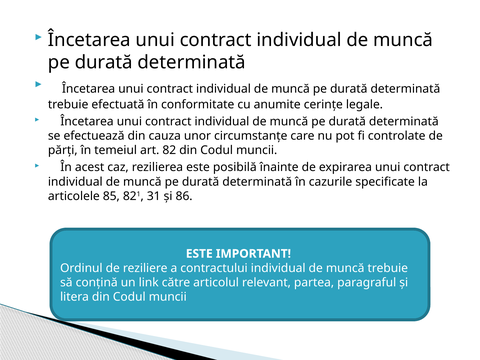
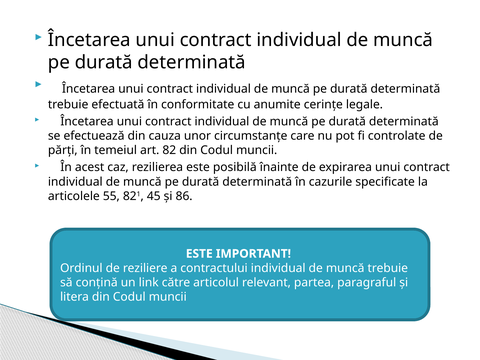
85: 85 -> 55
31: 31 -> 45
